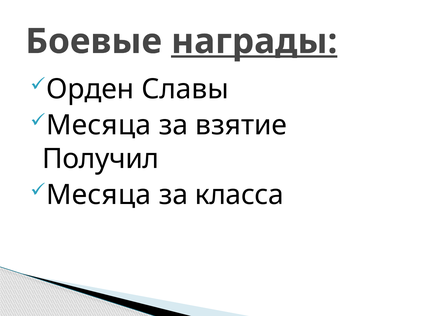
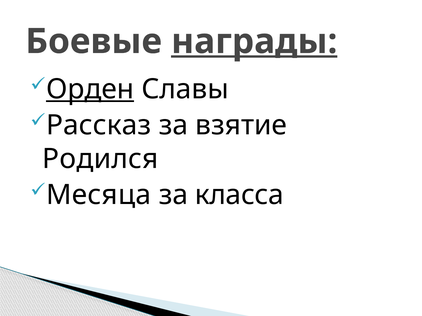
Орден underline: none -> present
Месяца at (99, 125): Месяца -> Рассказ
Получил: Получил -> Родился
